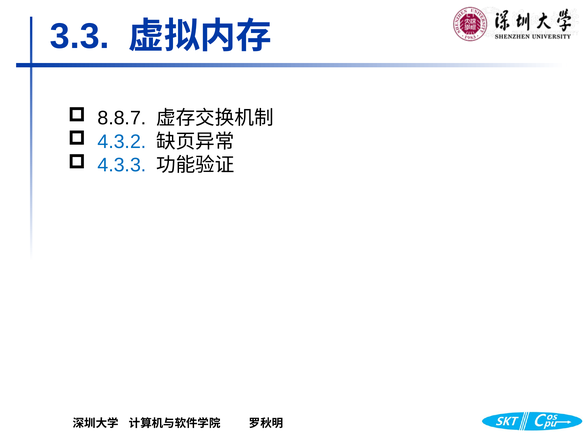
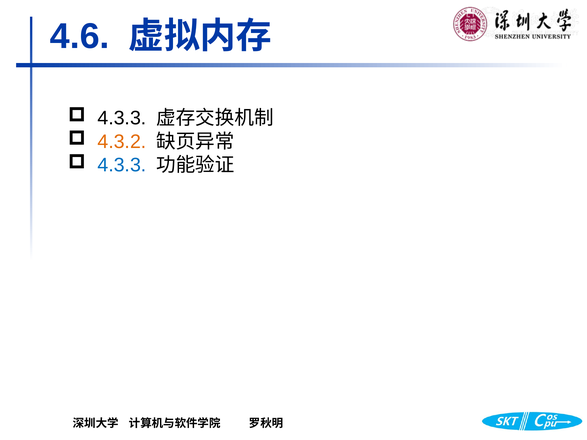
3.3: 3.3 -> 4.6
8.8.7 at (122, 118): 8.8.7 -> 4.3.3
4.3.2 colour: blue -> orange
